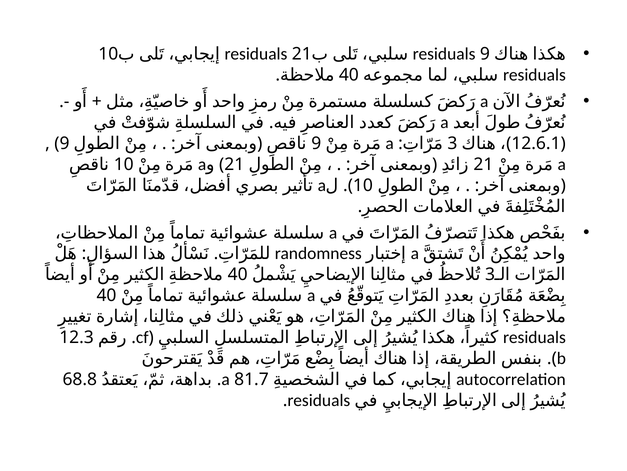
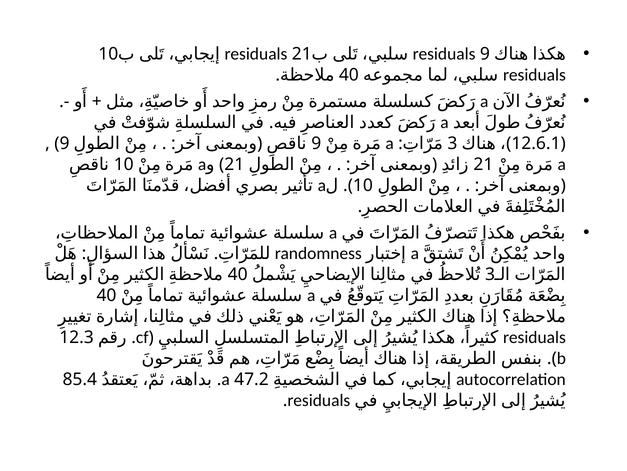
68.8: 68.8 -> 85.4
81.7: 81.7 -> 47.2
